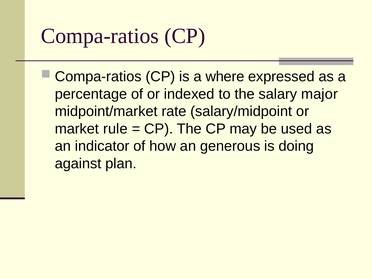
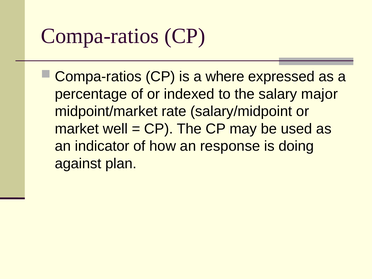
rule: rule -> well
generous: generous -> response
